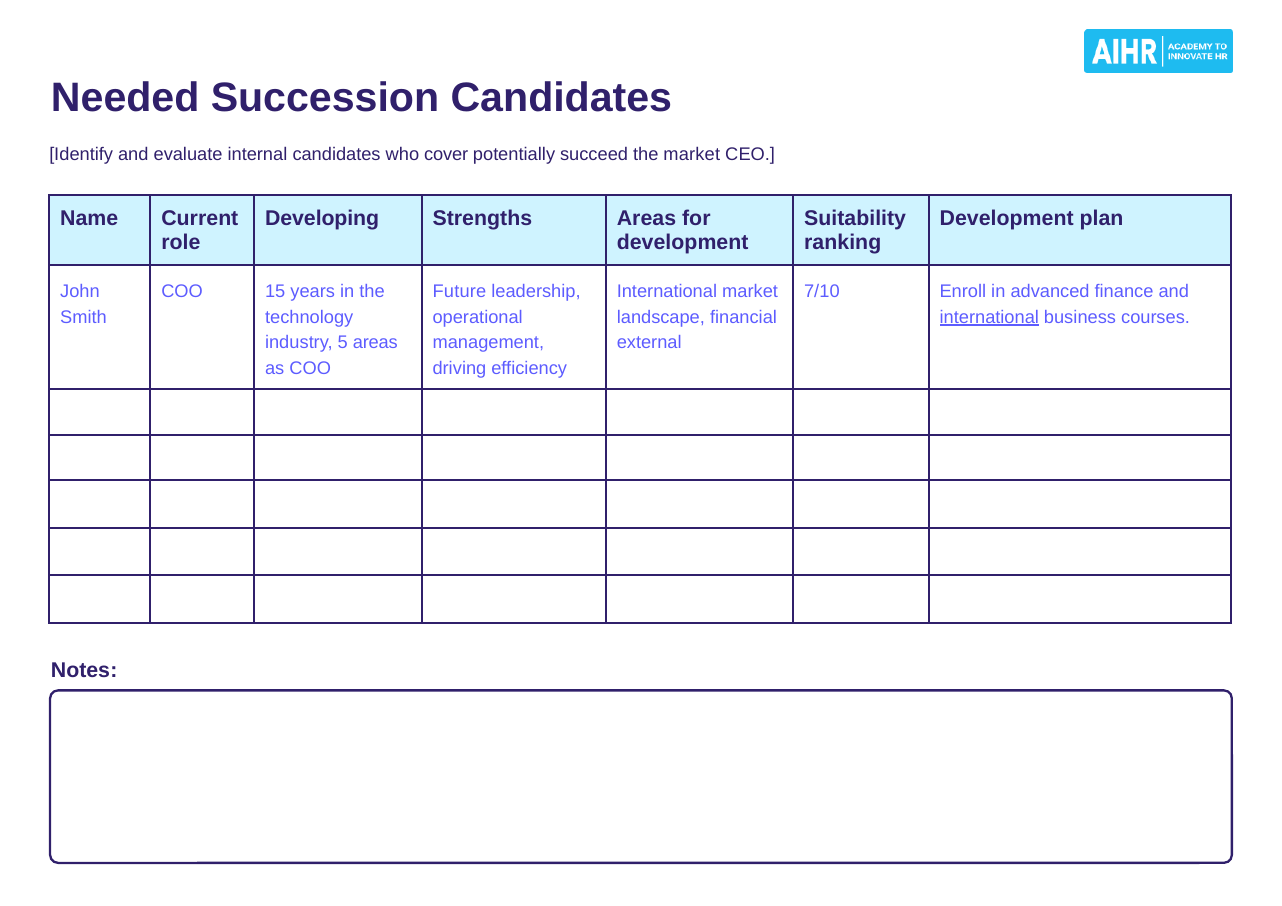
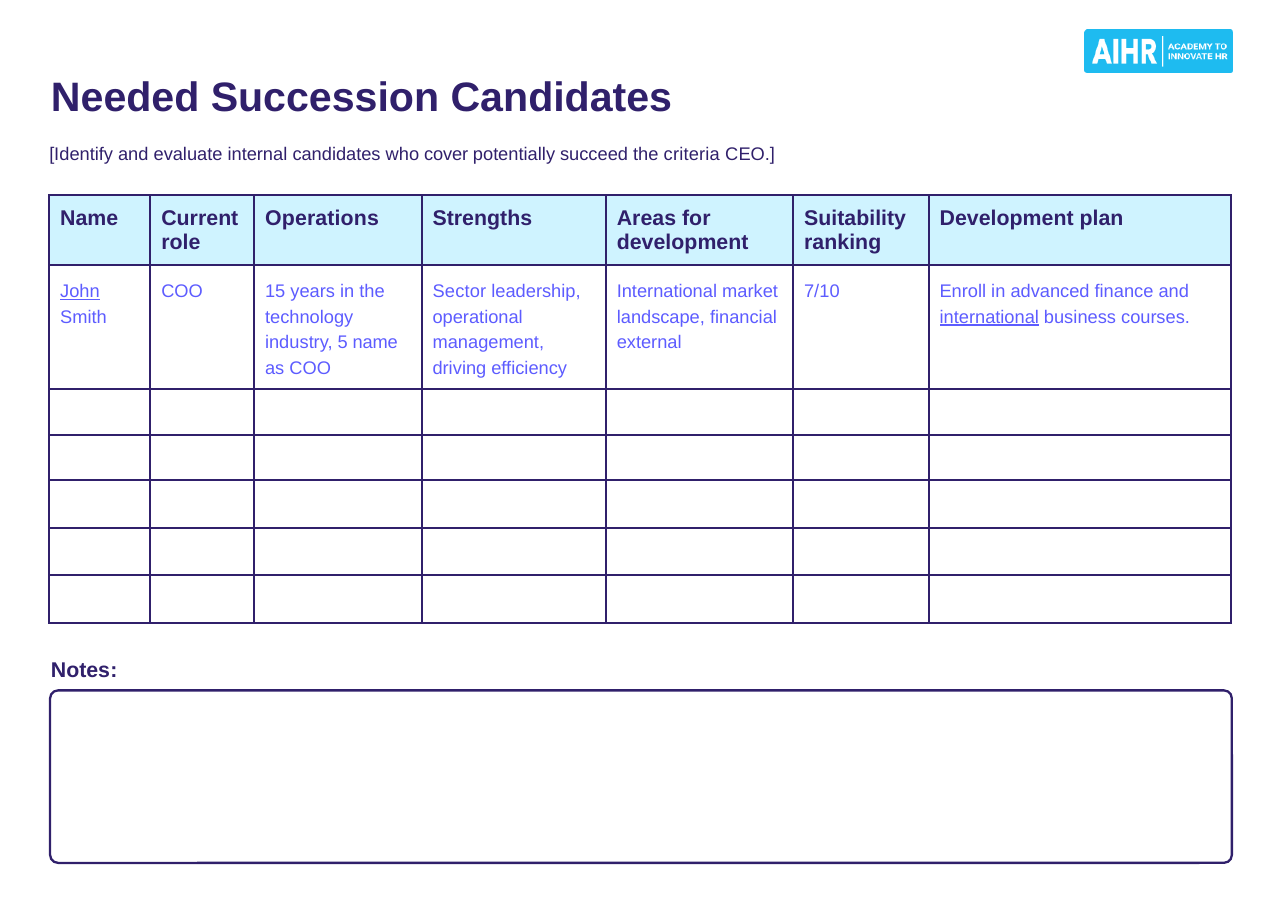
the market: market -> criteria
Developing: Developing -> Operations
John underline: none -> present
Future: Future -> Sector
5 areas: areas -> name
